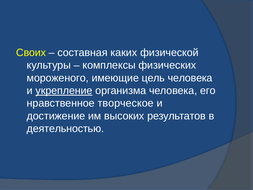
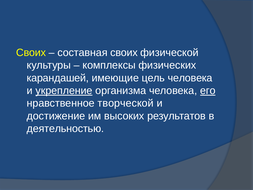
составная каких: каких -> своих
мороженого: мороженого -> карандашей
его underline: none -> present
творческое: творческое -> творческой
